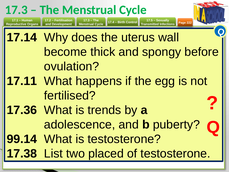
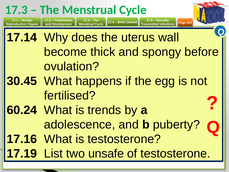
17.11: 17.11 -> 30.45
17.36: 17.36 -> 60.24
99.14: 99.14 -> 17.16
17.38: 17.38 -> 17.19
placed: placed -> unsafe
